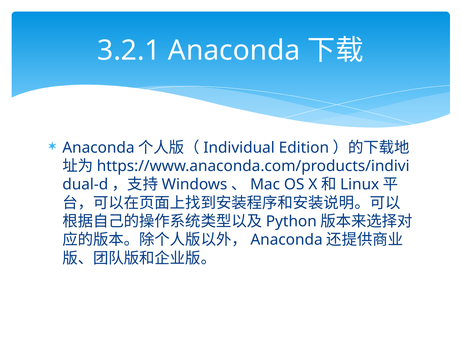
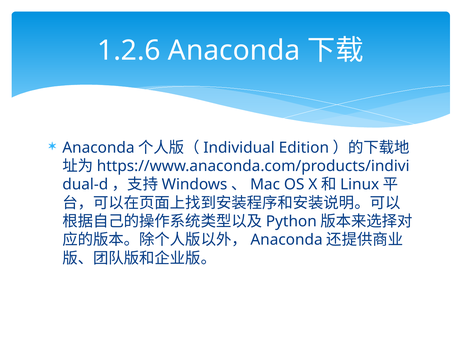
3.2.1: 3.2.1 -> 1.2.6
